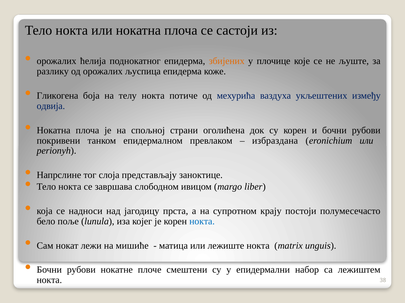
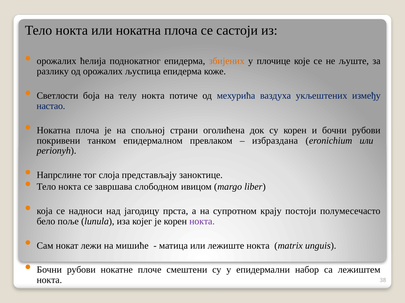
Гликогена: Гликогена -> Светлости
одвија: одвија -> настао
нокта at (202, 222) colour: blue -> purple
